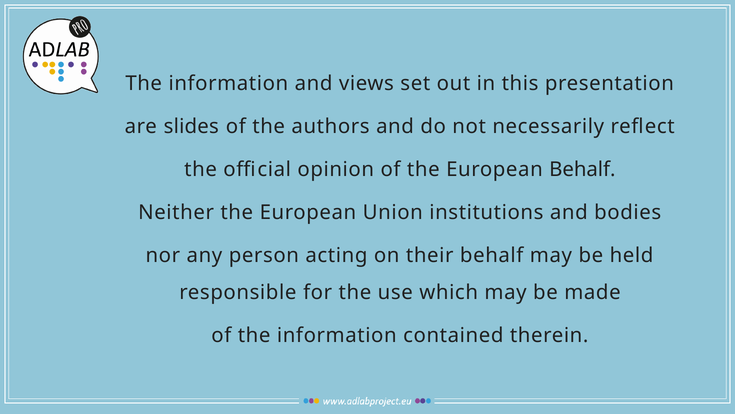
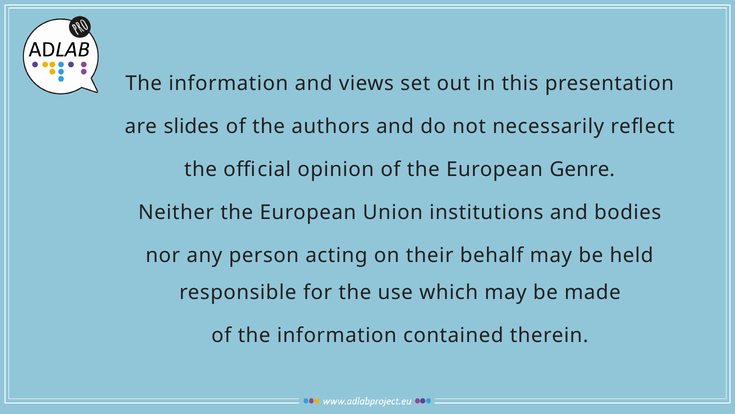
European Behalf: Behalf -> Genre
